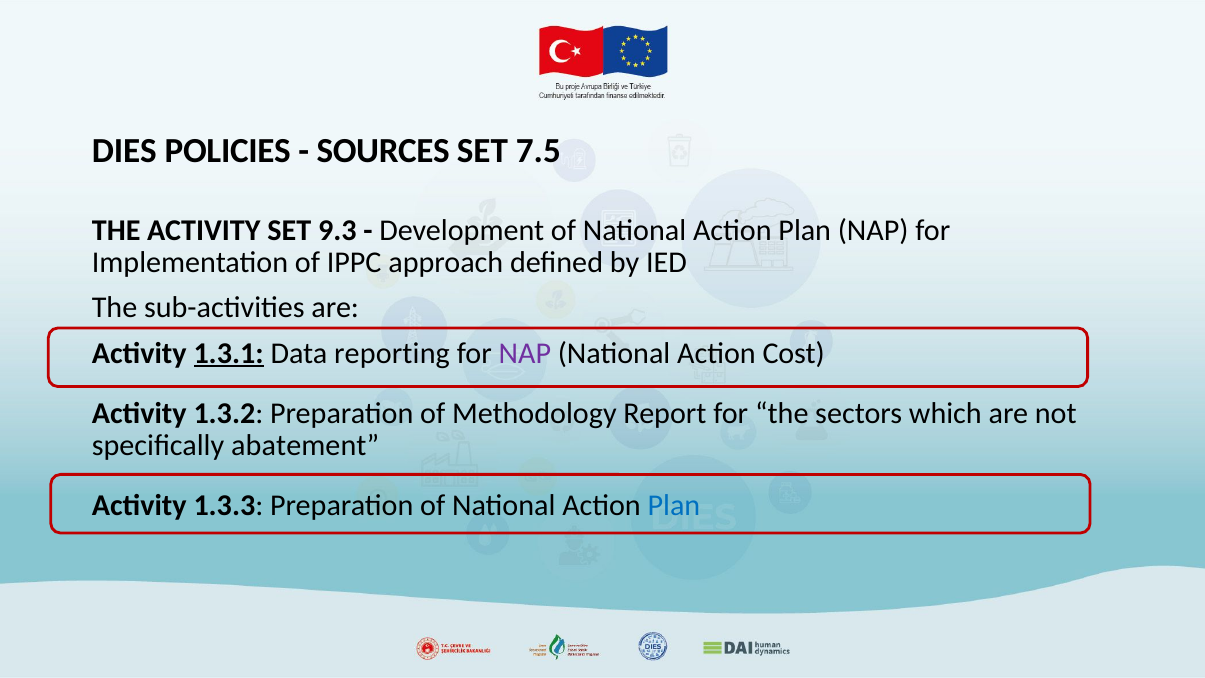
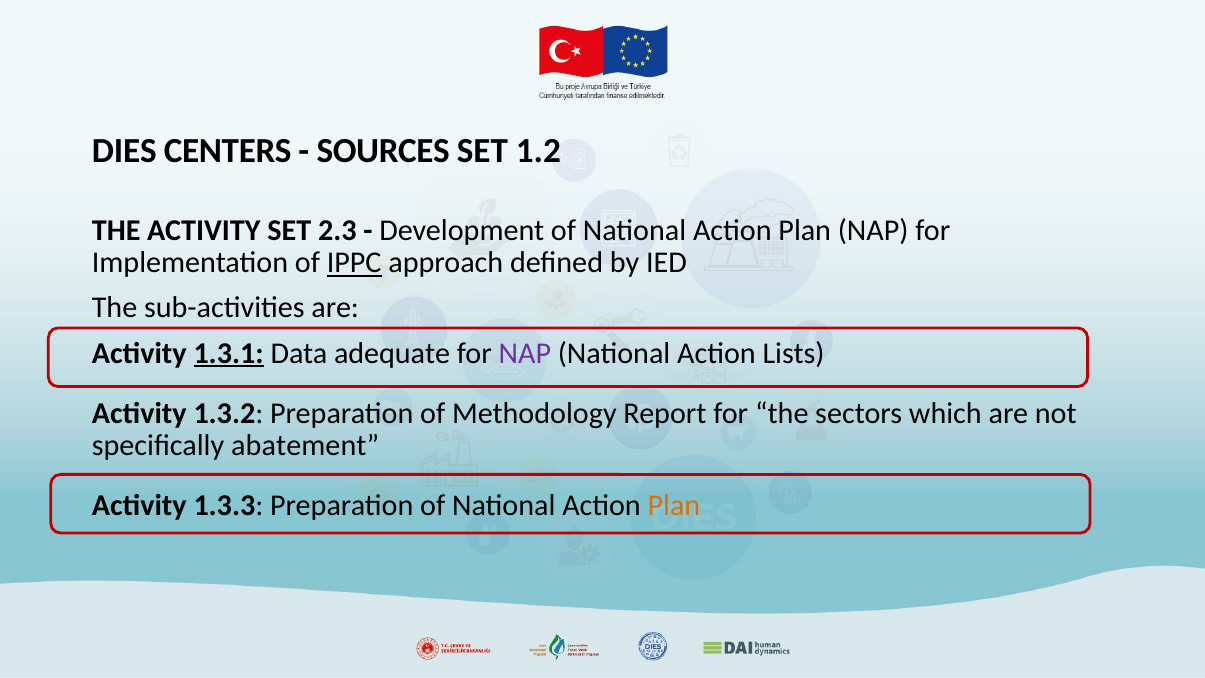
POLICIES: POLICIES -> CENTERS
7.5: 7.5 -> 1.2
9.3: 9.3 -> 2.3
IPPC underline: none -> present
reporting: reporting -> adequate
Cost: Cost -> Lists
Plan at (674, 506) colour: blue -> orange
